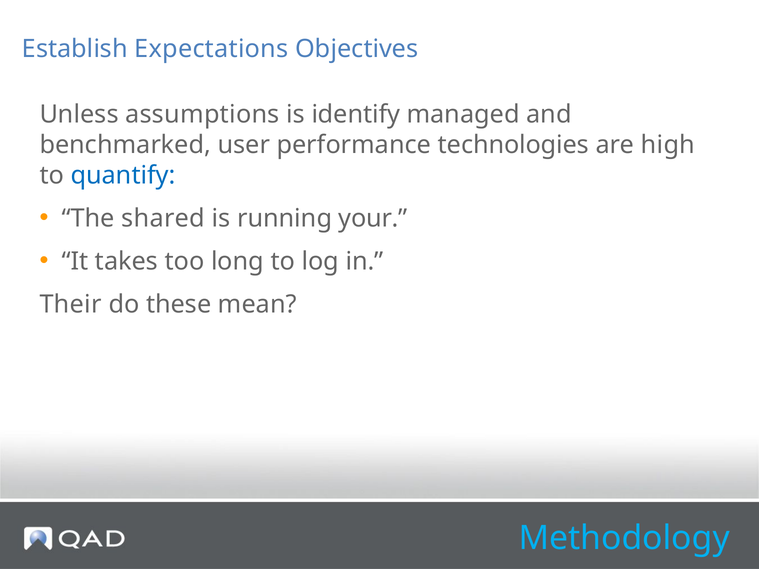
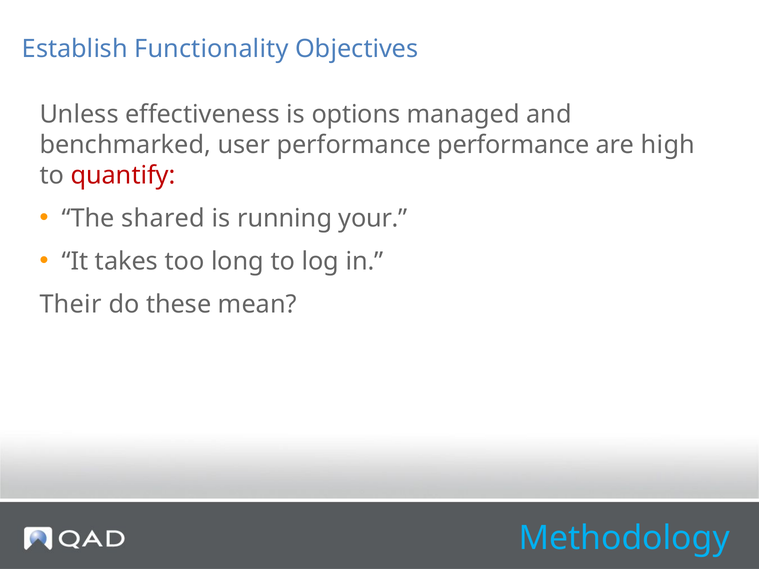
Expectations: Expectations -> Functionality
assumptions: assumptions -> effectiveness
identify: identify -> options
performance technologies: technologies -> performance
quantify colour: blue -> red
